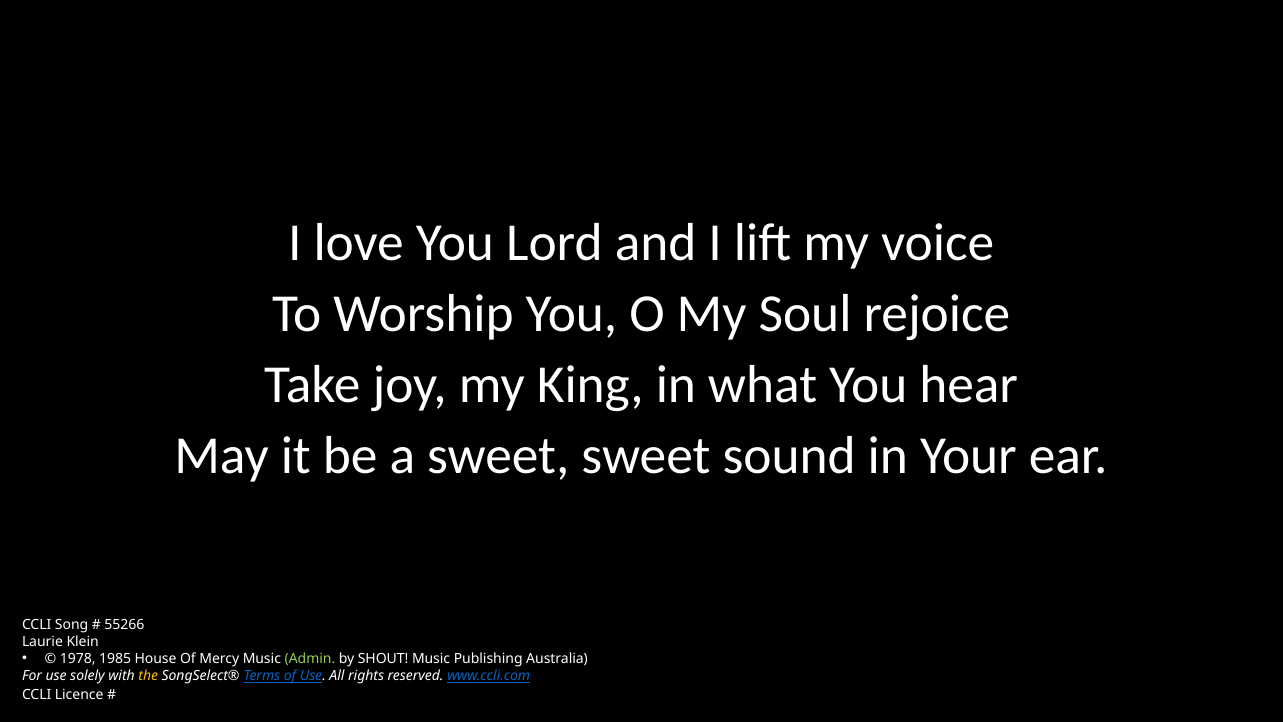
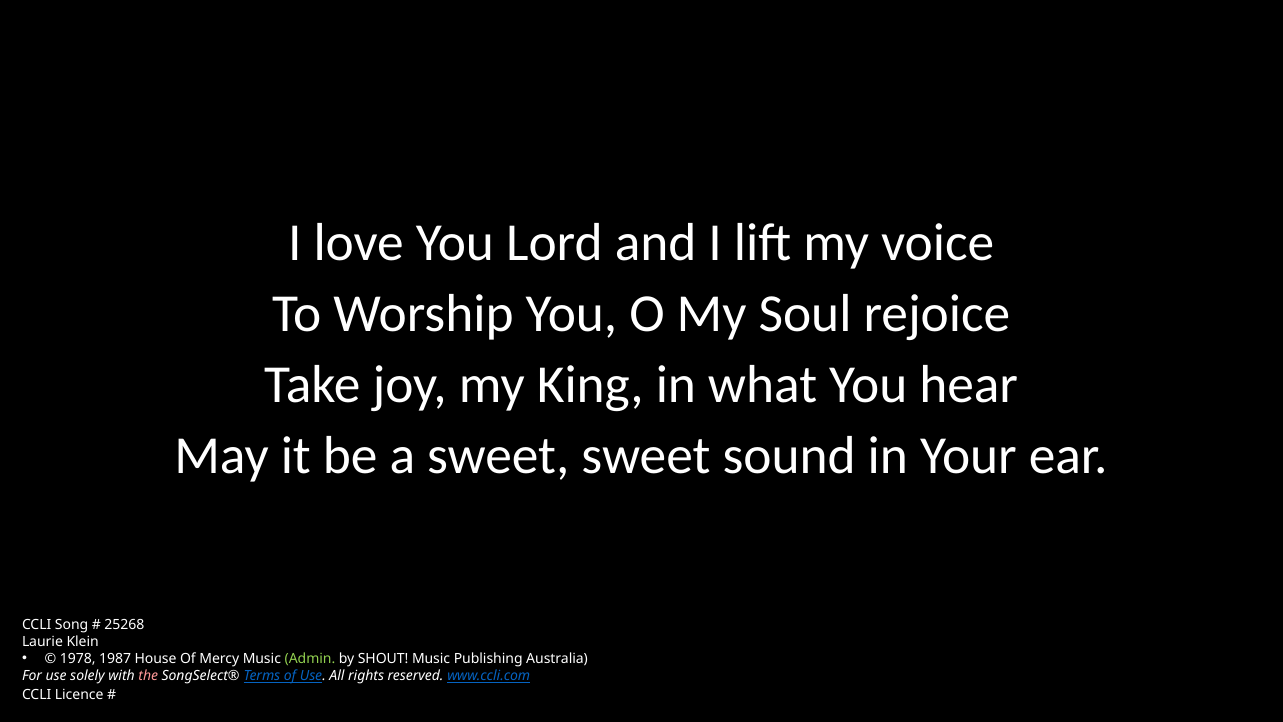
55266: 55266 -> 25268
1985: 1985 -> 1987
the colour: yellow -> pink
